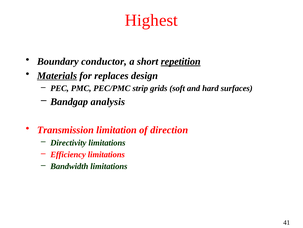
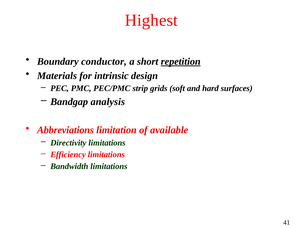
Materials underline: present -> none
replaces: replaces -> intrinsic
Transmission: Transmission -> Abbreviations
direction: direction -> available
